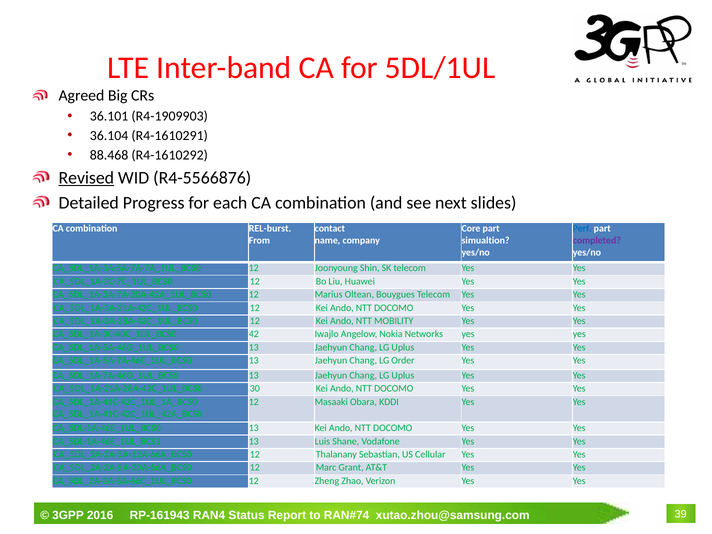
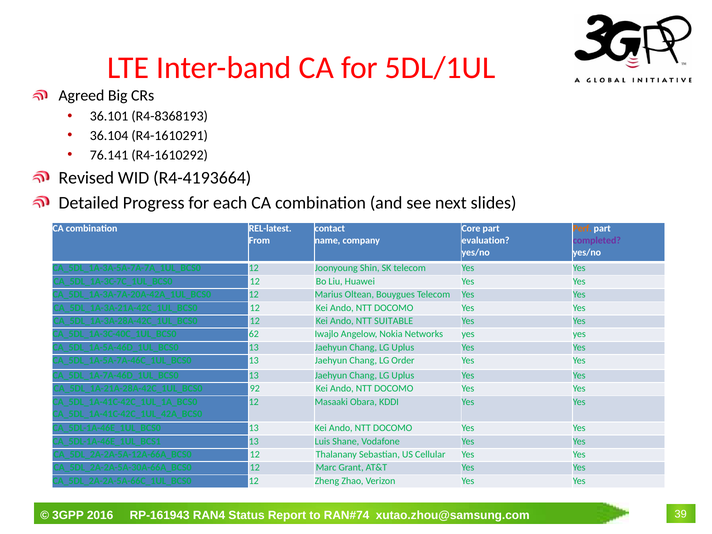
R4-1909903: R4-1909903 -> R4-8368193
88.468: 88.468 -> 76.141
Revised underline: present -> none
R4-5566876: R4-5566876 -> R4-4193664
REL-burst: REL-burst -> REL-latest
Perf colour: blue -> orange
simualtion: simualtion -> evaluation
MOBILITY: MOBILITY -> SUITABLE
42: 42 -> 62
30: 30 -> 92
